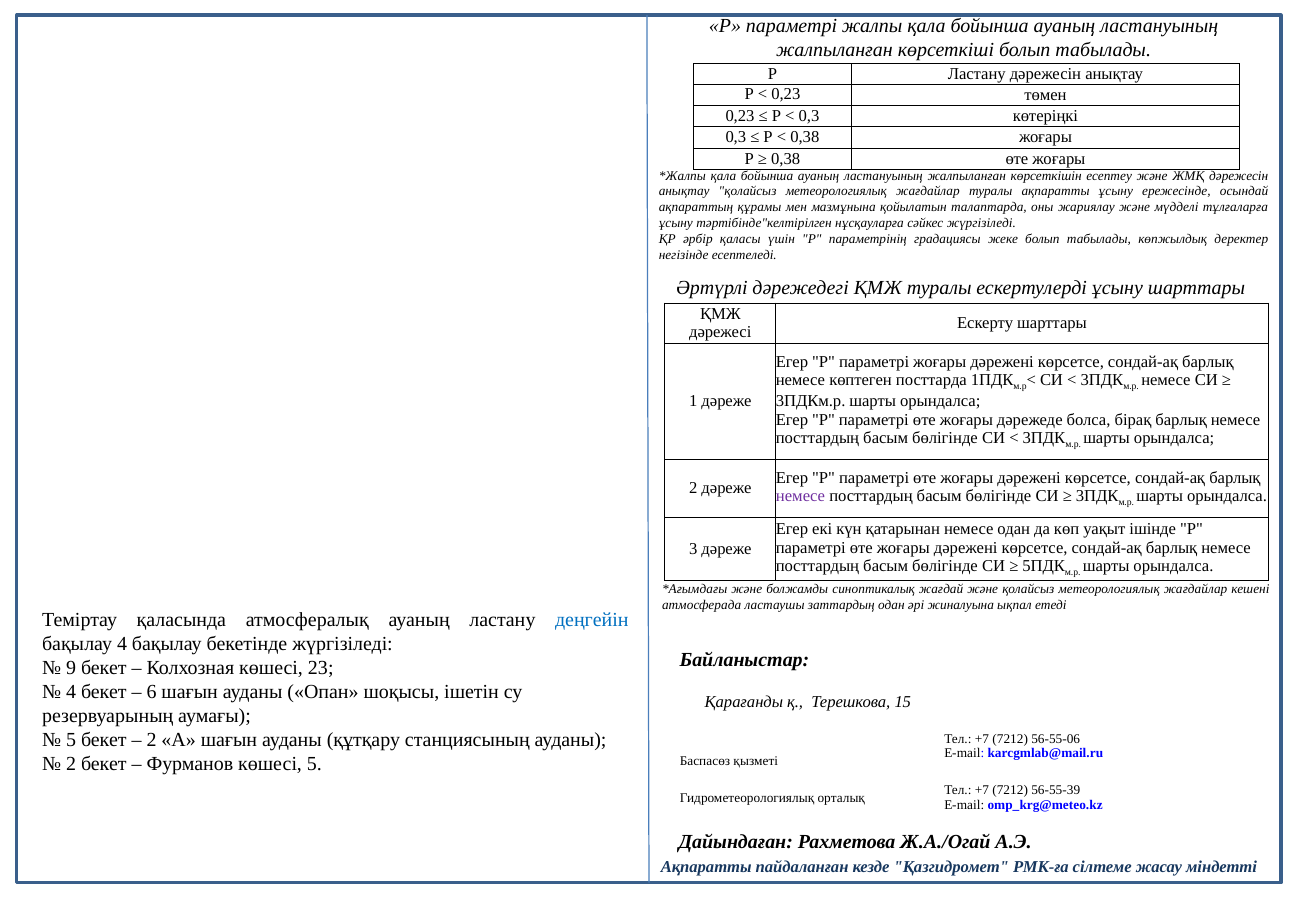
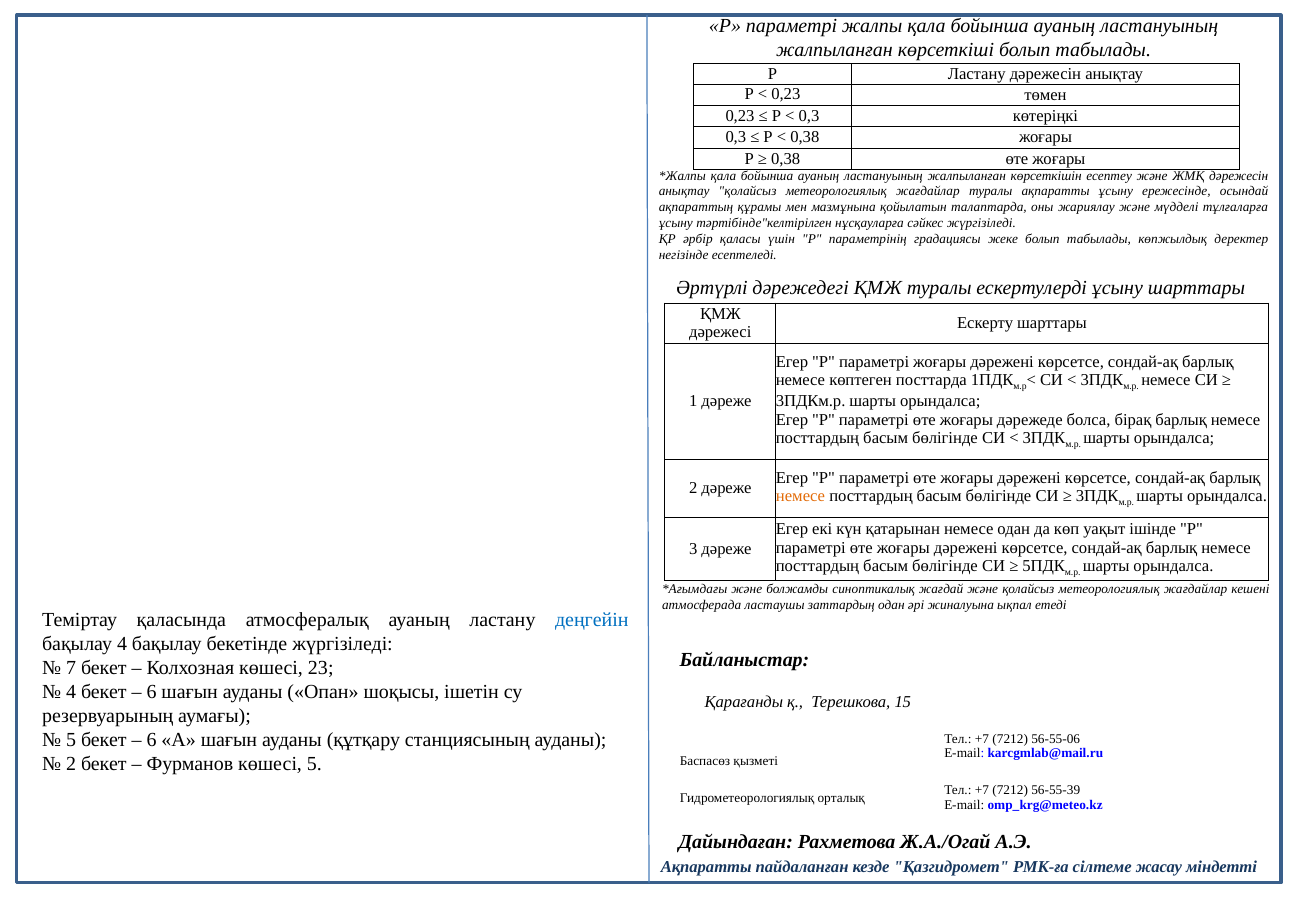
немесе at (800, 497) colour: purple -> orange
9: 9 -> 7
2 at (152, 740): 2 -> 6
